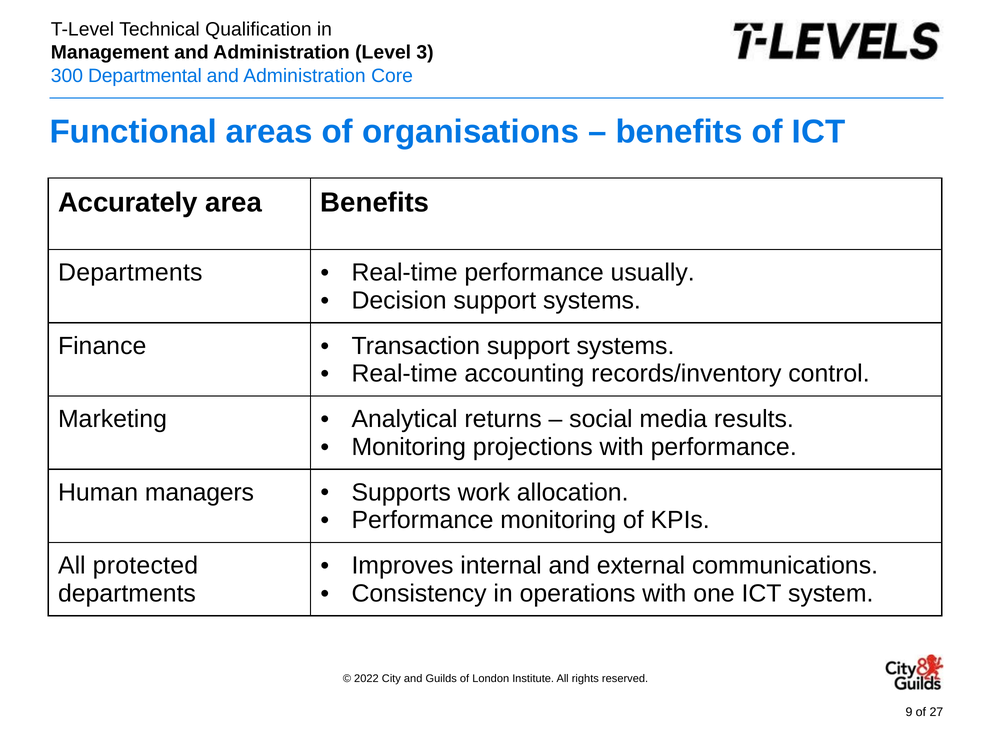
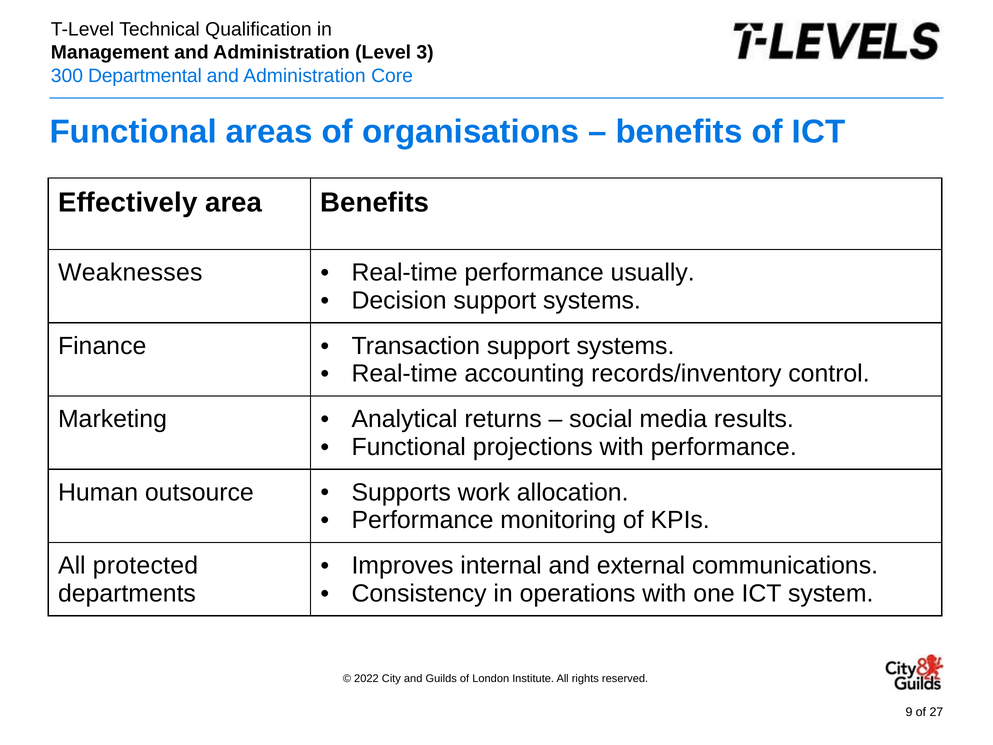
Accurately: Accurately -> Effectively
Departments at (130, 273): Departments -> Weaknesses
Monitoring at (409, 447): Monitoring -> Functional
managers: managers -> outsource
